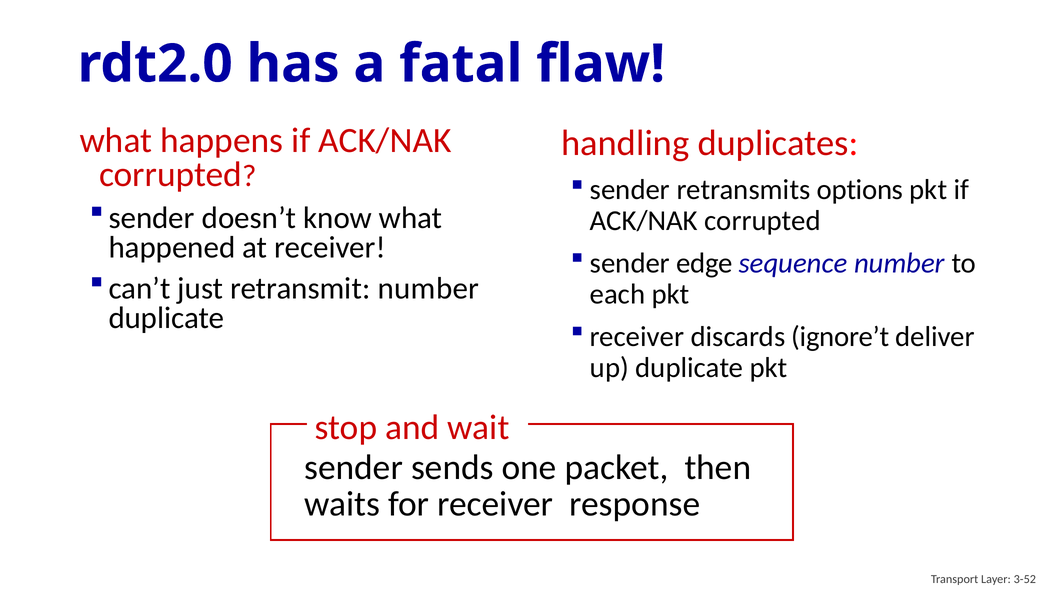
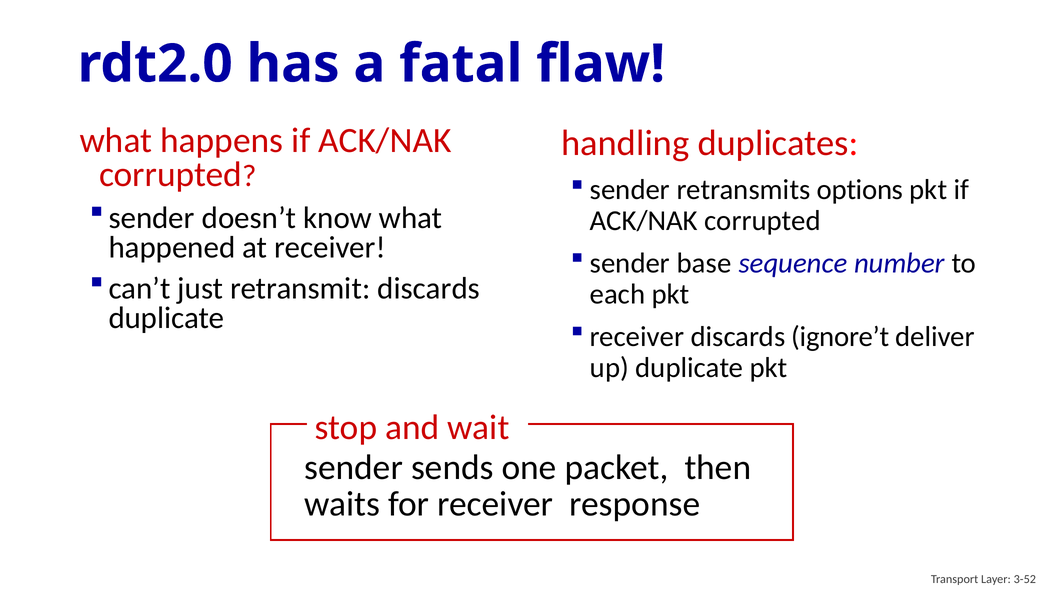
edge: edge -> base
retransmit number: number -> discards
